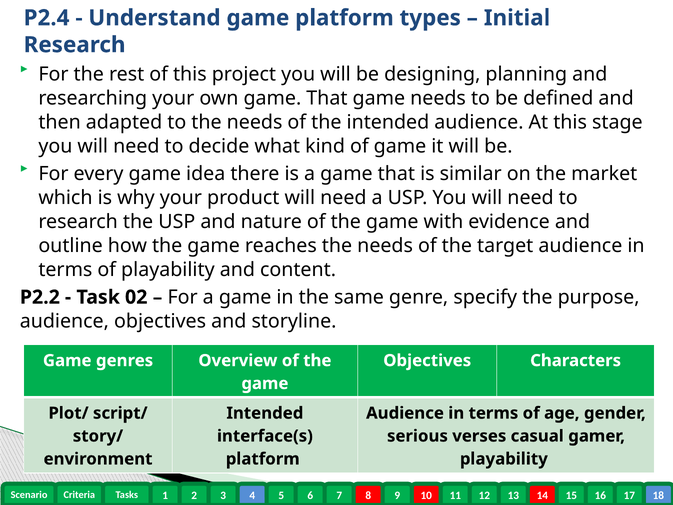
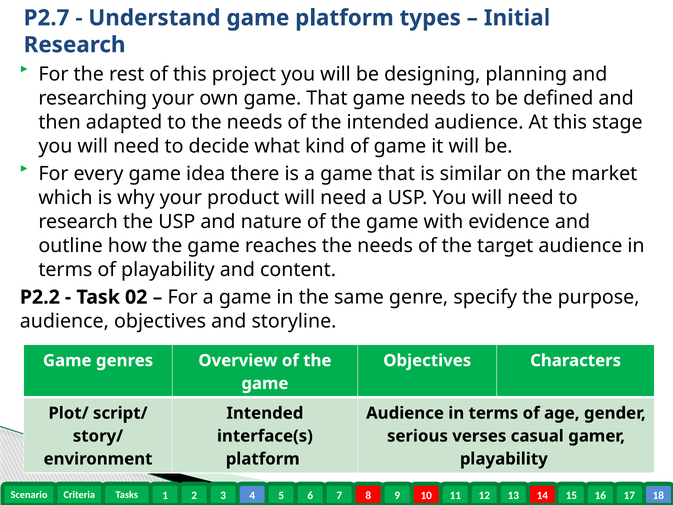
P2.4: P2.4 -> P2.7
